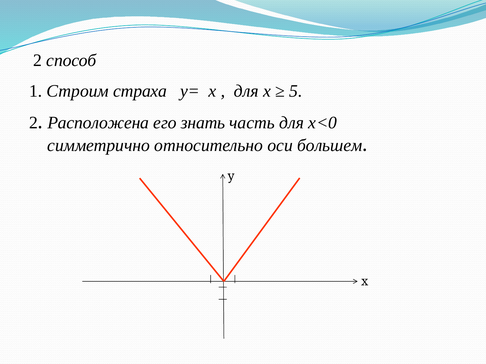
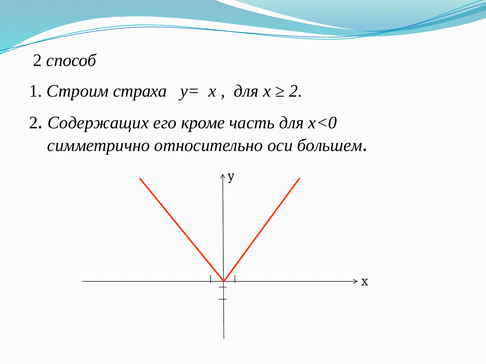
5 at (296, 91): 5 -> 2
Расположена: Расположена -> Содержащих
знать: знать -> кроме
